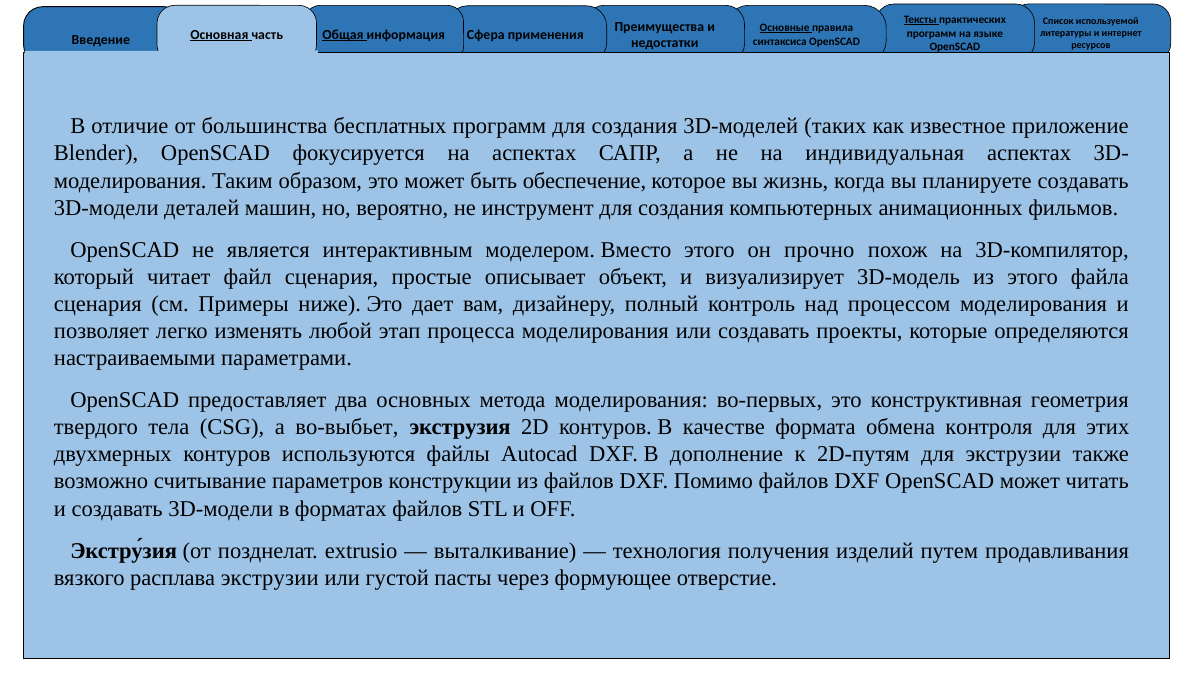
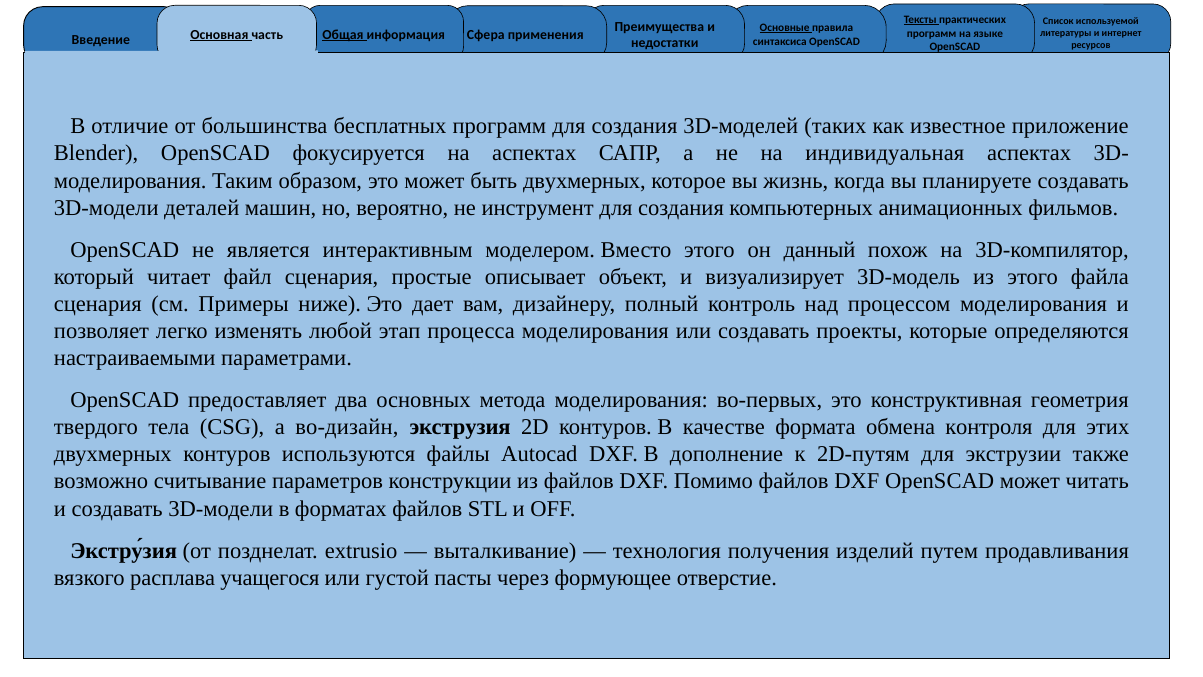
быть обеспечение: обеспечение -> двухмерных
прочно: прочно -> данный
во-выбьет: во-выбьет -> во-дизайн
расплава экструзии: экструзии -> учащегося
